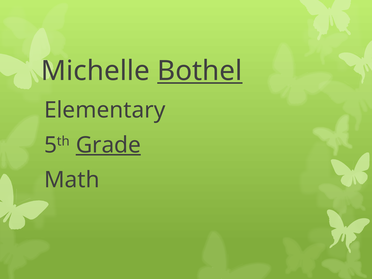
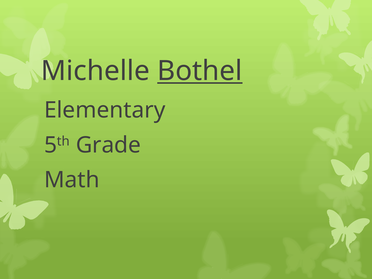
Grade underline: present -> none
